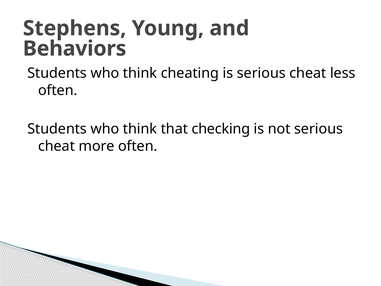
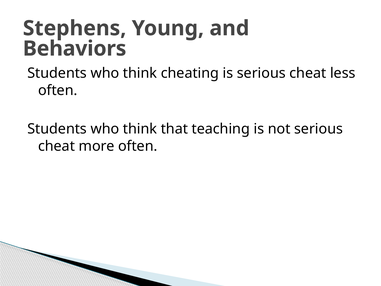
checking: checking -> teaching
